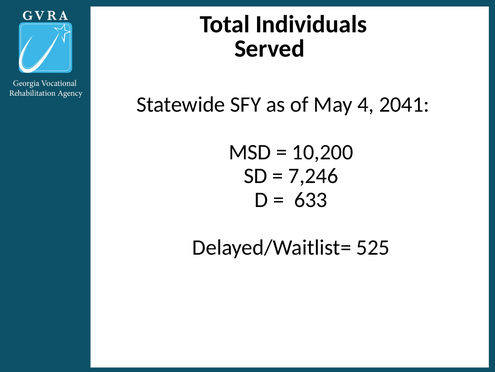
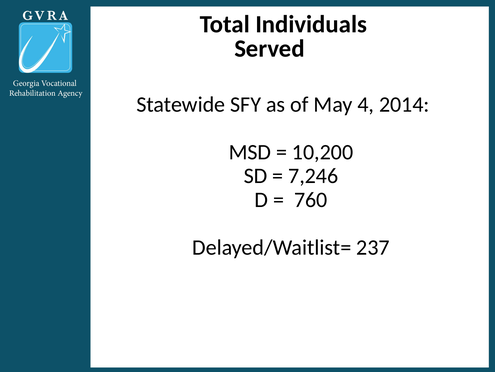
2041: 2041 -> 2014
633: 633 -> 760
525: 525 -> 237
